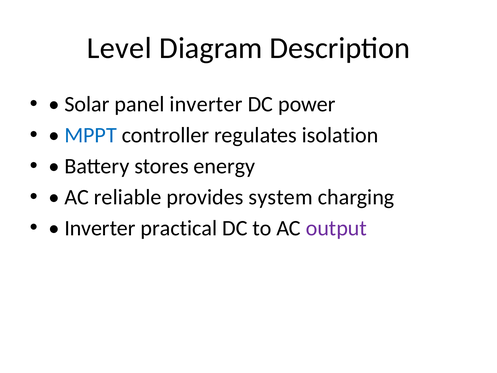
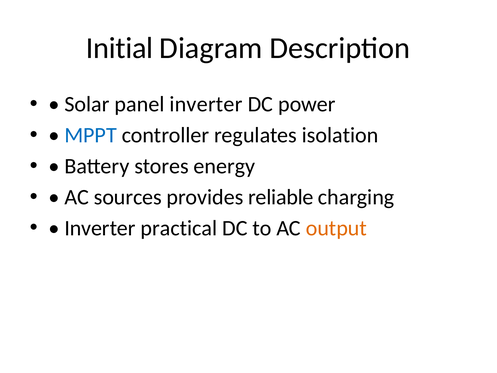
Level: Level -> Initial
reliable: reliable -> sources
system: system -> reliable
output colour: purple -> orange
